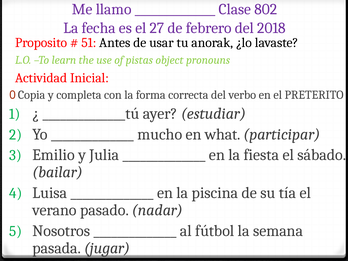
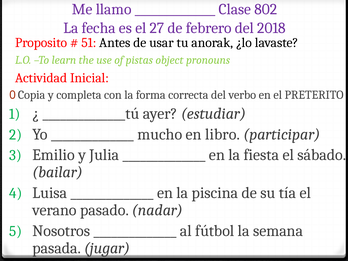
what: what -> libro
